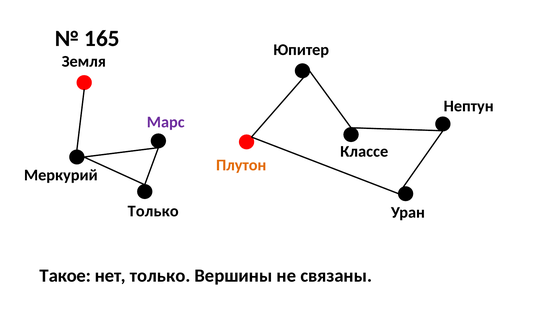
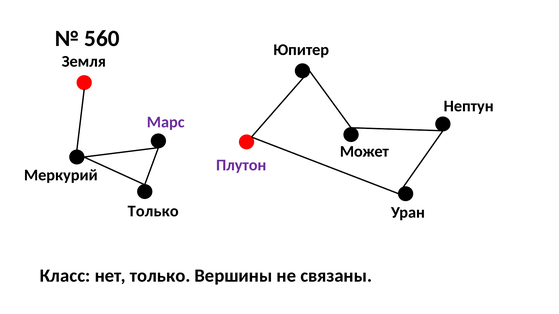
165: 165 -> 560
Классе: Классе -> Может
Плутон colour: orange -> purple
Такое: Такое -> Класс
